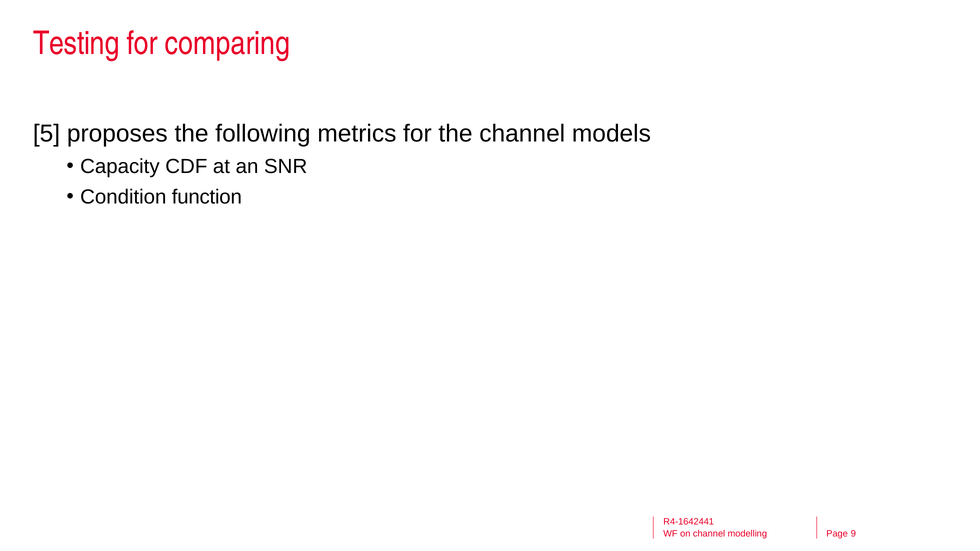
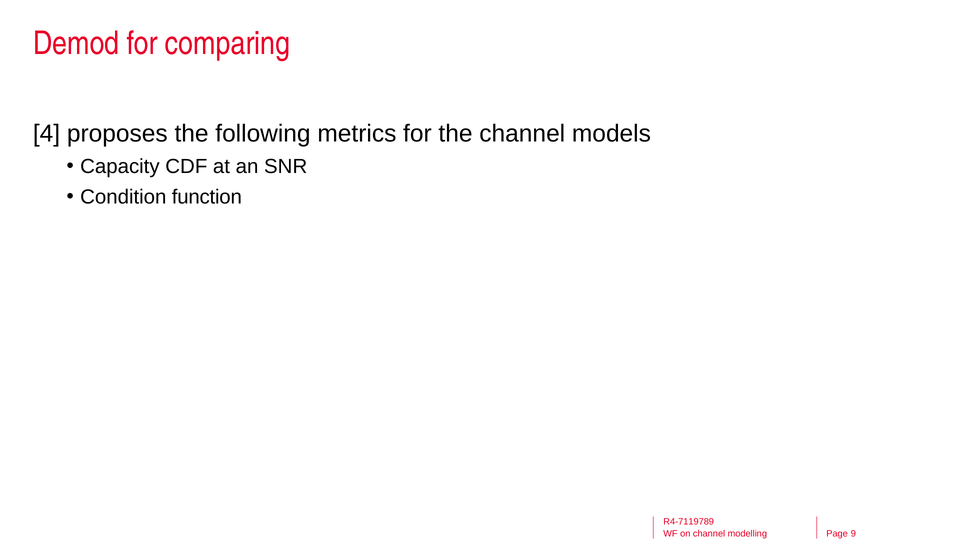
Testing: Testing -> Demod
5: 5 -> 4
R4-1642441: R4-1642441 -> R4-7119789
